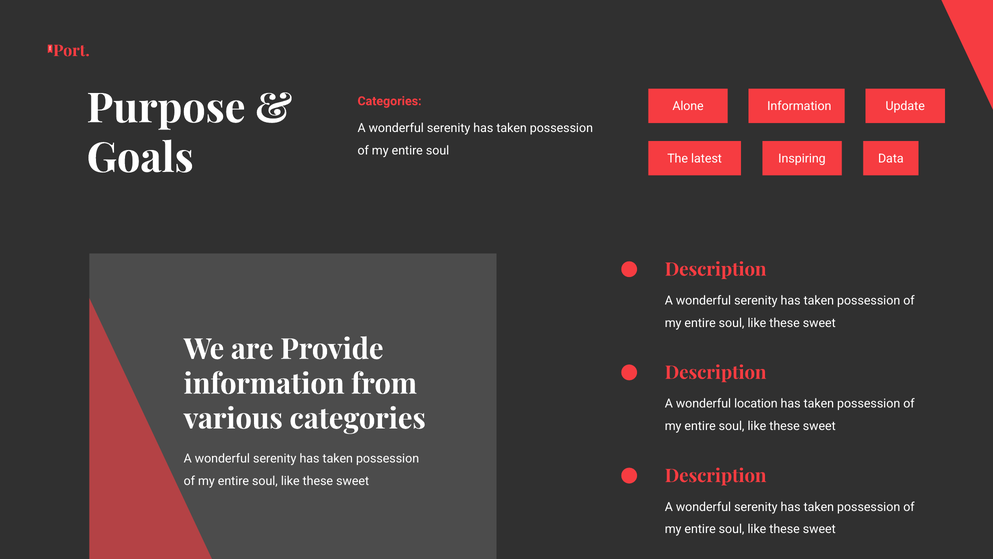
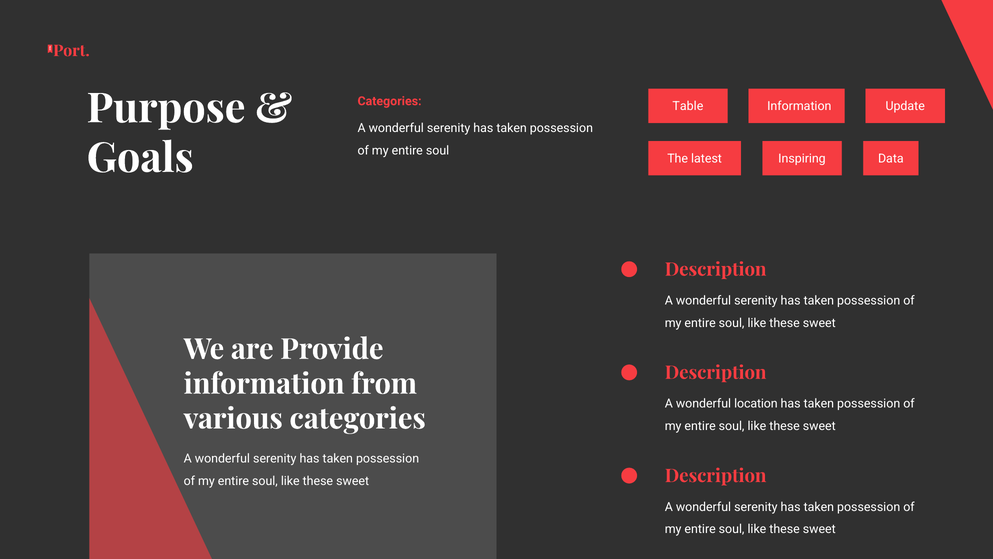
Alone: Alone -> Table
